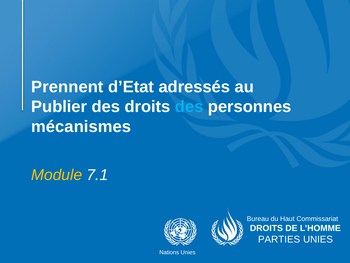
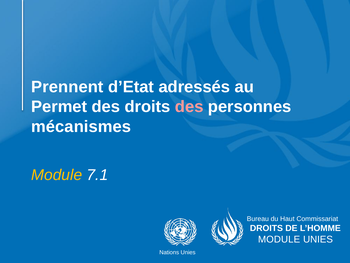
Publier: Publier -> Permet
des at (189, 107) colour: light blue -> pink
PARTIES at (279, 239): PARTIES -> MODULE
